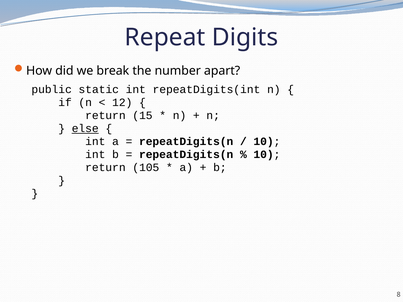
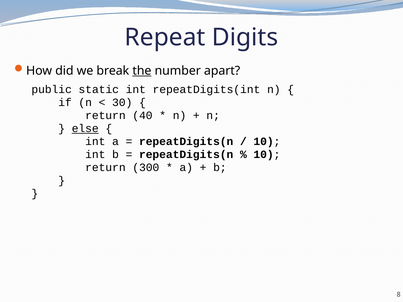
the underline: none -> present
12: 12 -> 30
15: 15 -> 40
105: 105 -> 300
